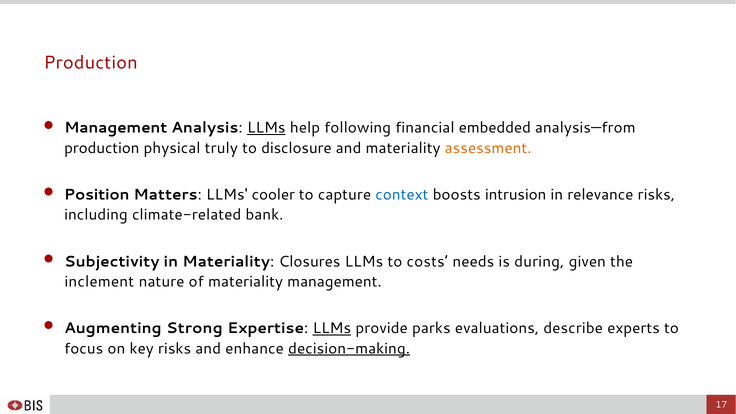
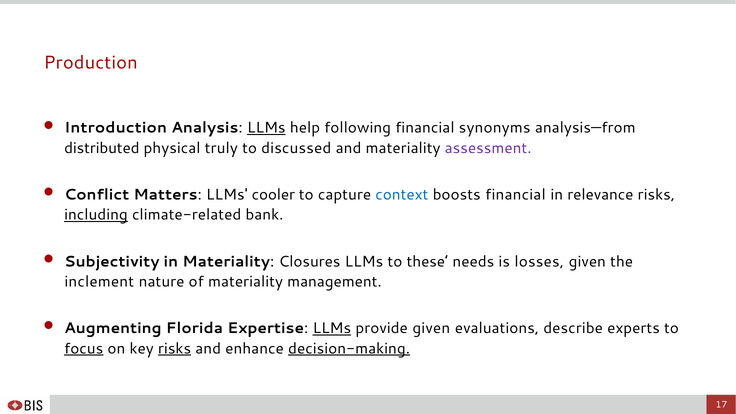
Management at (116, 128): Management -> Introduction
embedded: embedded -> synonyms
production at (102, 148): production -> distributed
disclosure: disclosure -> discussed
assessment colour: orange -> purple
Position: Position -> Conflict
boosts intrusion: intrusion -> financial
including underline: none -> present
costs: costs -> these
during: during -> losses
Strong: Strong -> Florida
provide parks: parks -> given
focus underline: none -> present
risks at (175, 349) underline: none -> present
